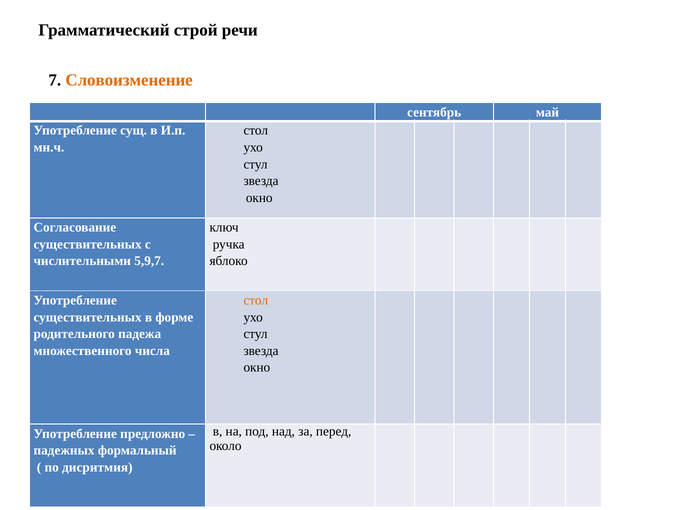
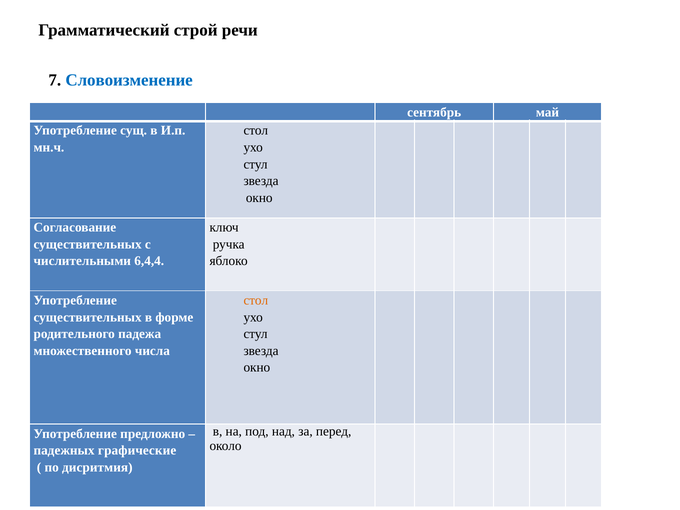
Словоизменение colour: orange -> blue
5,9,7: 5,9,7 -> 6,4,4
формальный: формальный -> графические
